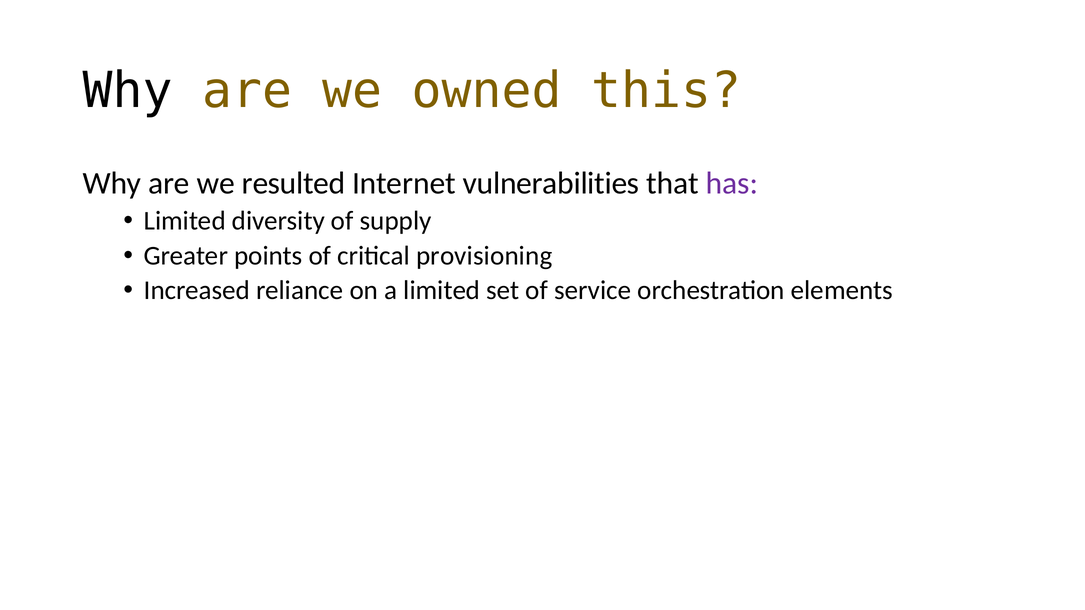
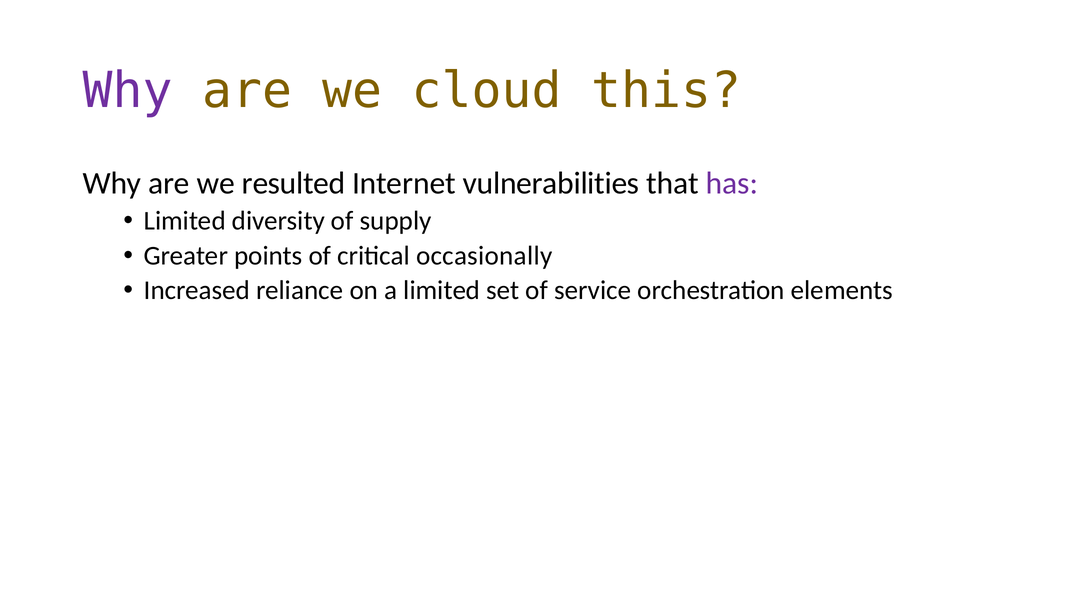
Why at (128, 91) colour: black -> purple
owned: owned -> cloud
provisioning: provisioning -> occasionally
